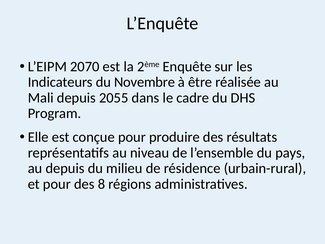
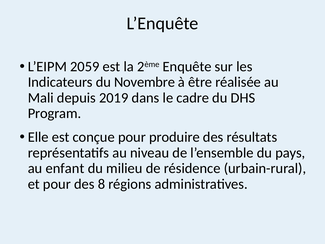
2070: 2070 -> 2059
2055: 2055 -> 2019
au depuis: depuis -> enfant
